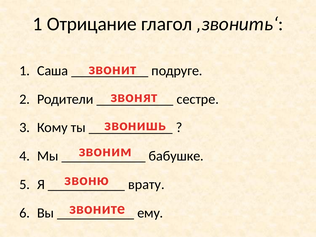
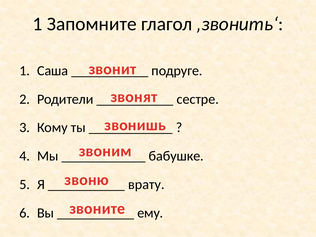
Отрицание: Отрицание -> Запомните
